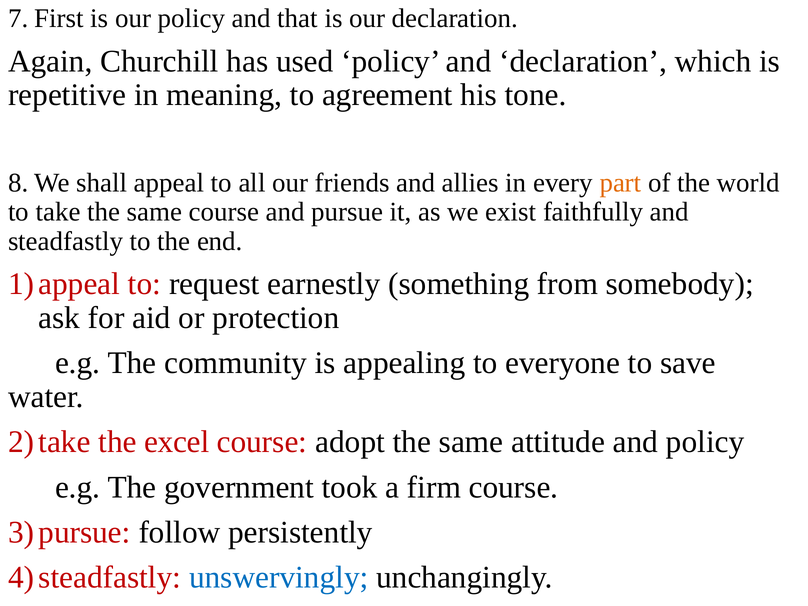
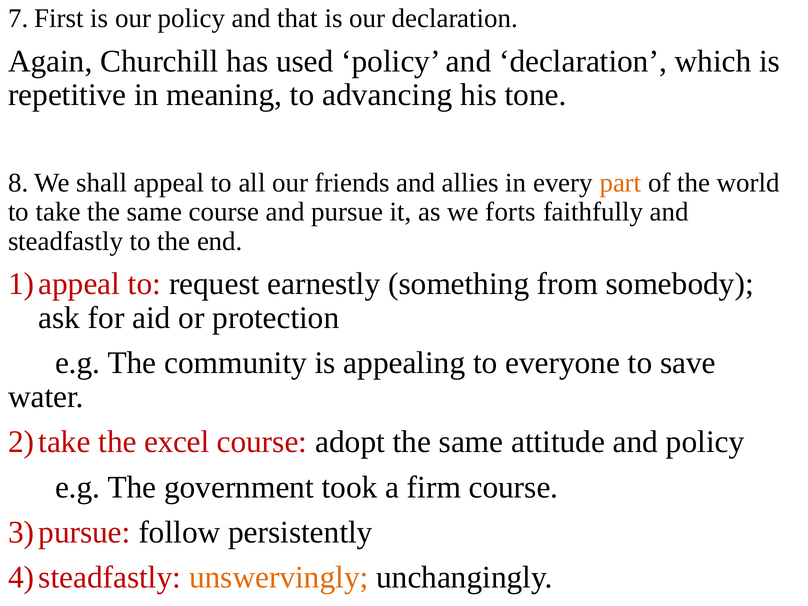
agreement: agreement -> advancing
exist: exist -> forts
unswervingly colour: blue -> orange
